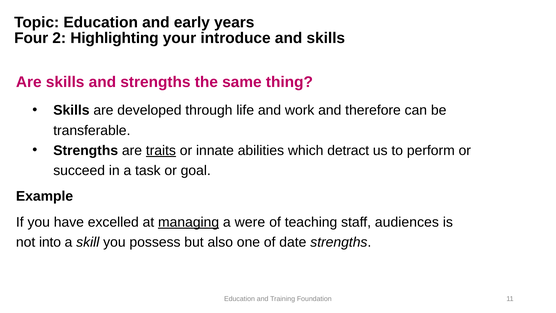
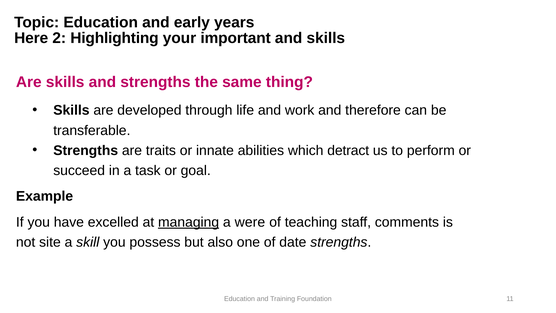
Four: Four -> Here
introduce: introduce -> important
traits underline: present -> none
audiences: audiences -> comments
into: into -> site
